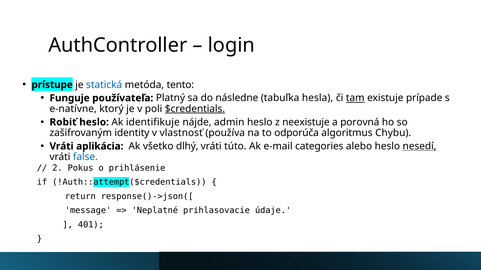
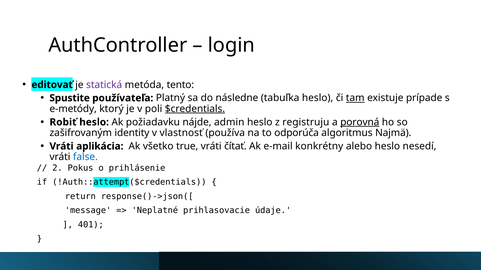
prístupe: prístupe -> editovať
statická colour: blue -> purple
Funguje: Funguje -> Spustite
tabuľka hesla: hesla -> heslo
e-natívne: e-natívne -> e-metódy
identifikuje: identifikuje -> požiadavku
neexistuje: neexistuje -> registruju
porovná underline: none -> present
Chybu: Chybu -> Najmä
dlhý: dlhý -> true
túto: túto -> čítať
categories: categories -> konkrétny
nesedí underline: present -> none
